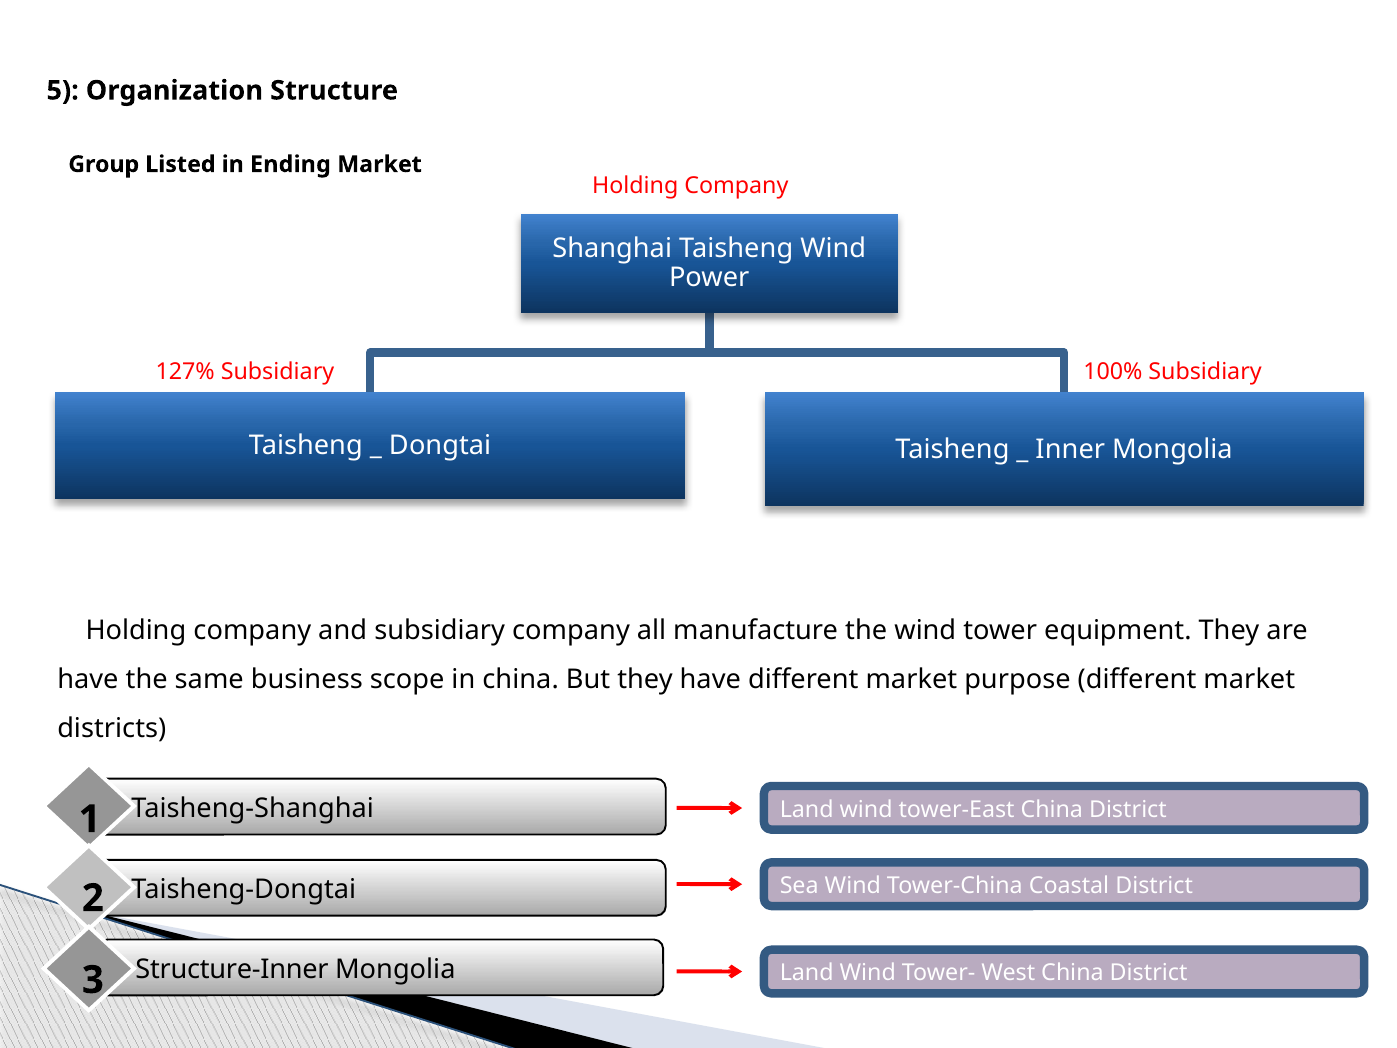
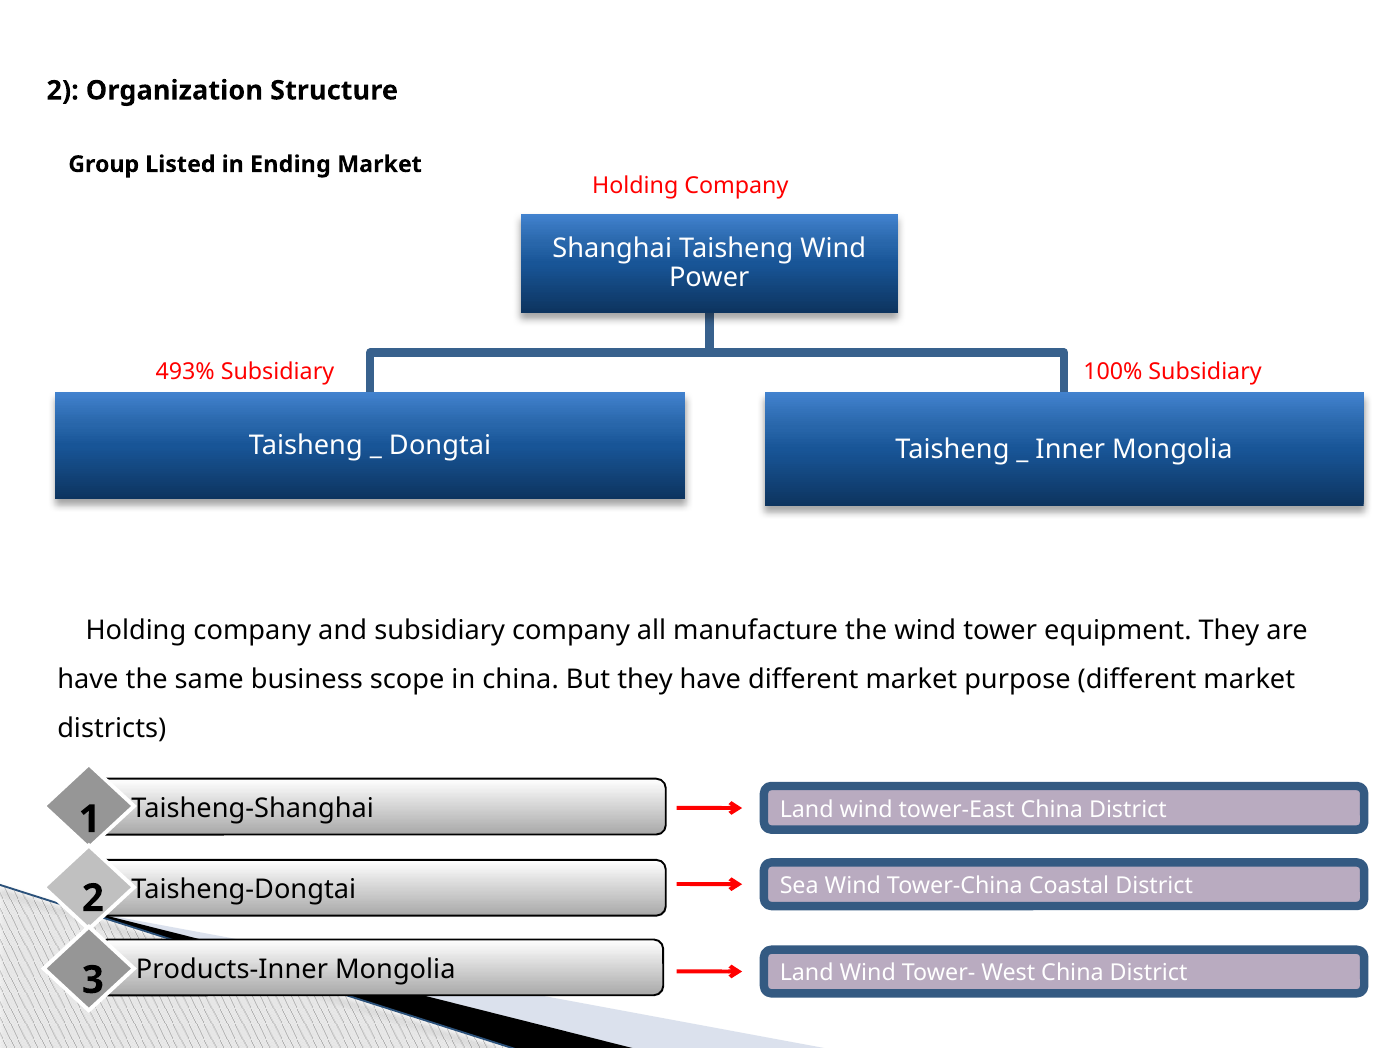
5 at (63, 91): 5 -> 2
127%: 127% -> 493%
Structure-Inner: Structure-Inner -> Products-Inner
